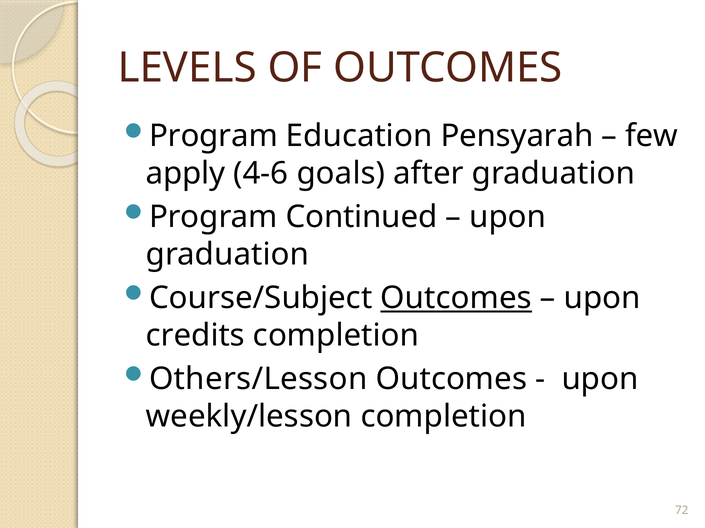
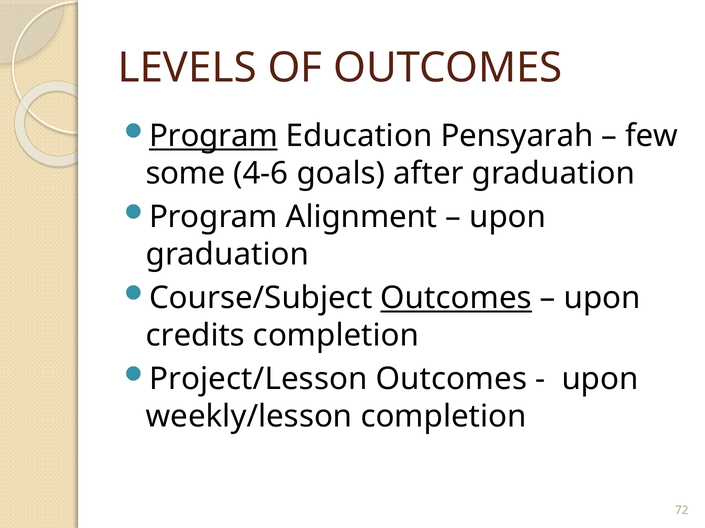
Program at (213, 136) underline: none -> present
apply: apply -> some
Continued: Continued -> Alignment
Others/Lesson: Others/Lesson -> Project/Lesson
